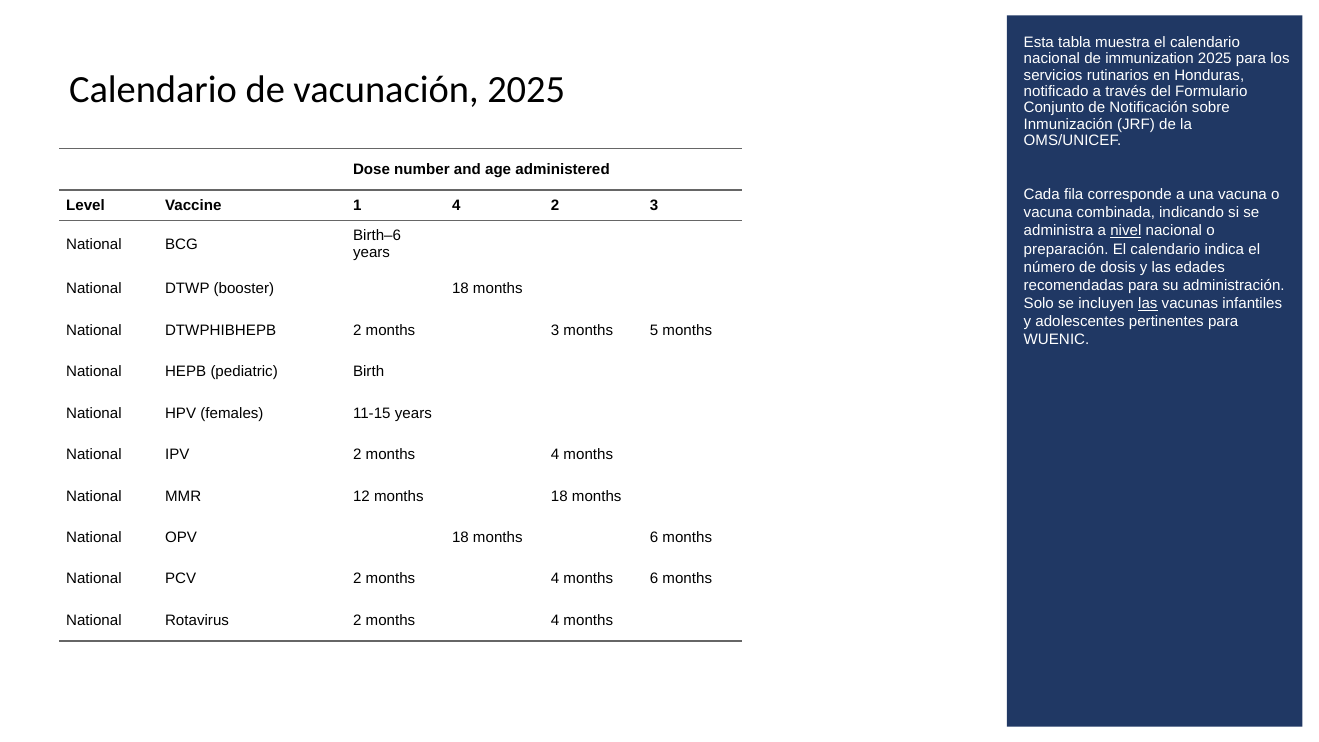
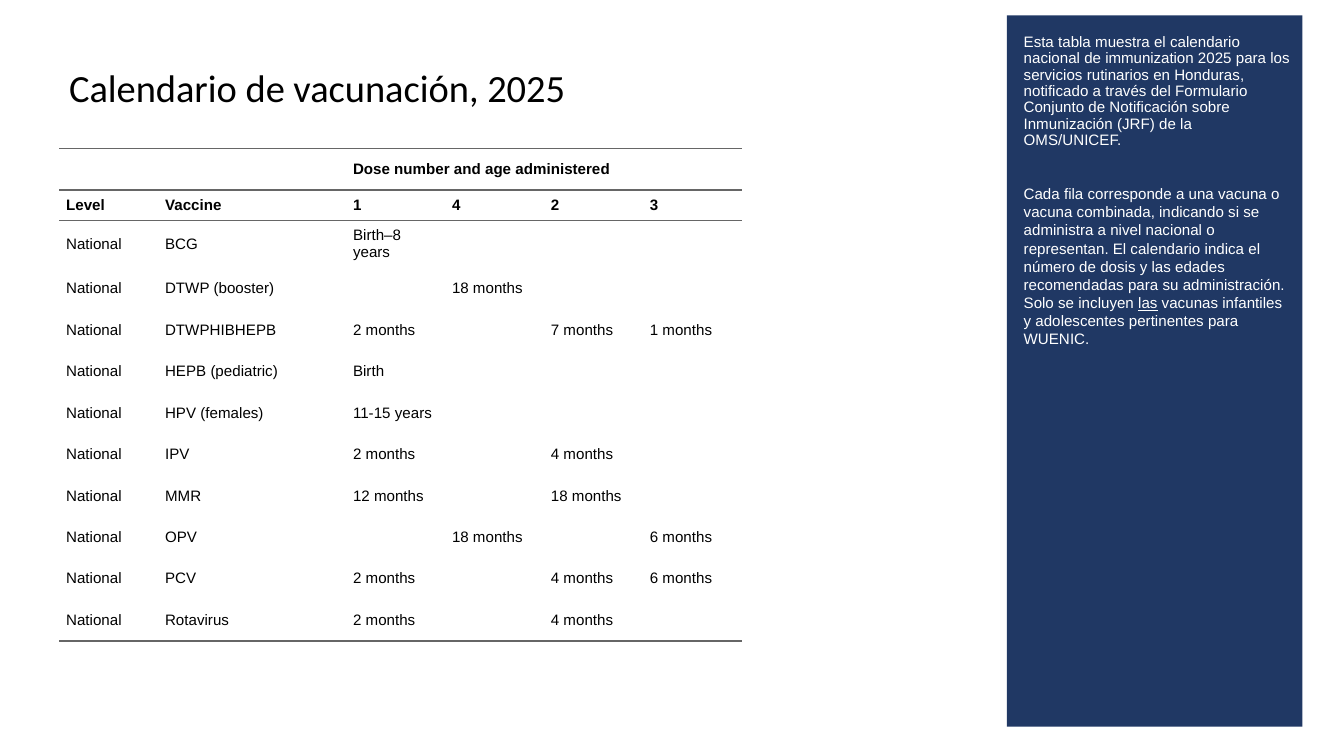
nivel underline: present -> none
Birth–6: Birth–6 -> Birth–8
preparación: preparación -> representan
months 3: 3 -> 7
months 5: 5 -> 1
